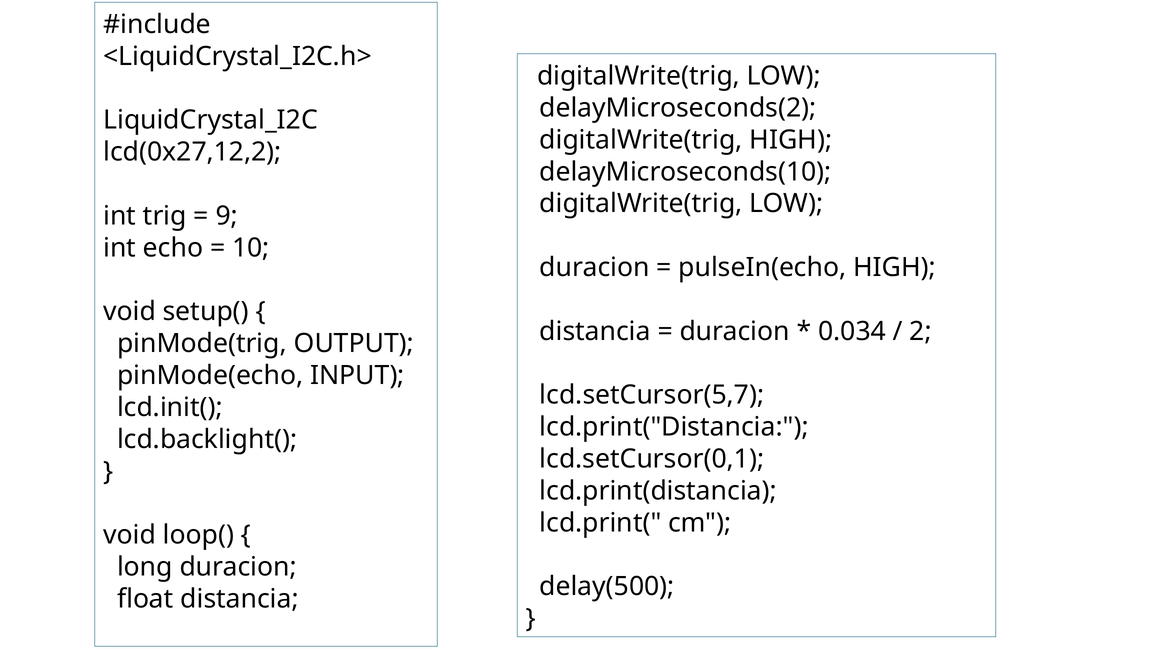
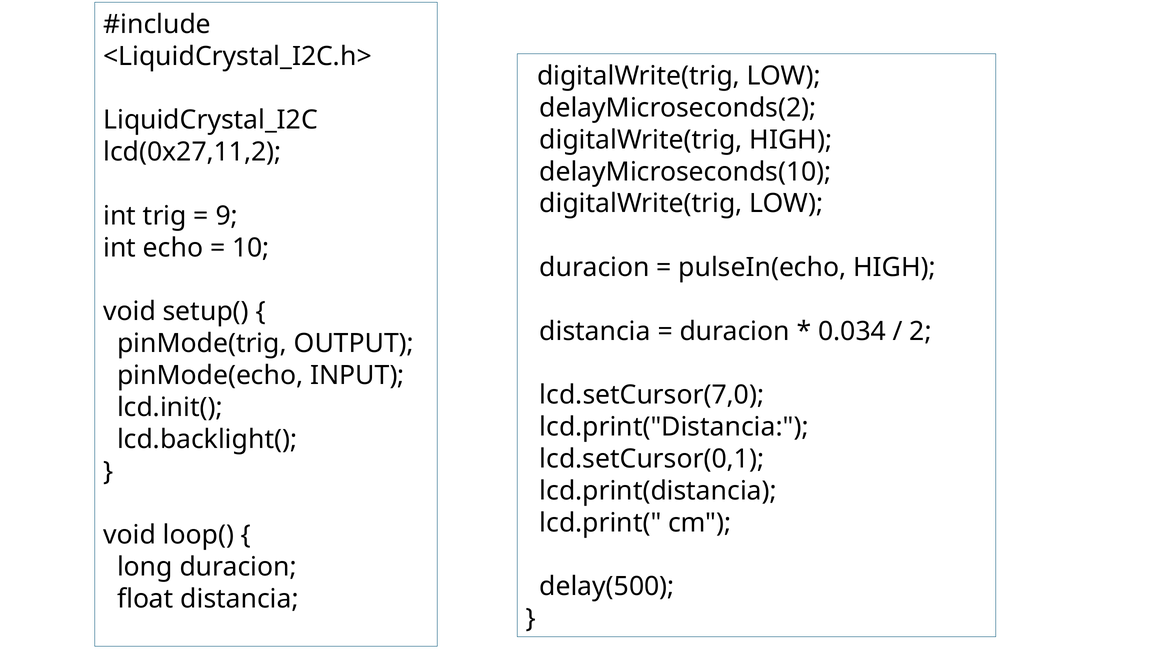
lcd(0x27,12,2: lcd(0x27,12,2 -> lcd(0x27,11,2
lcd.setCursor(5,7: lcd.setCursor(5,7 -> lcd.setCursor(7,0
